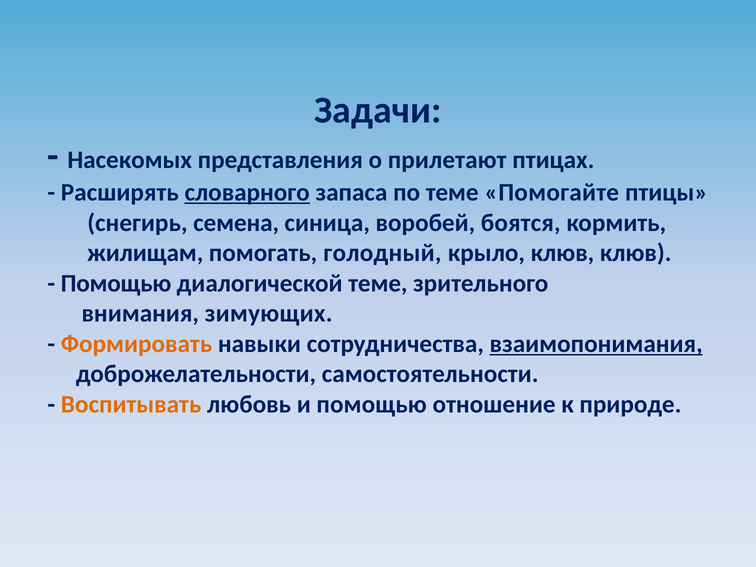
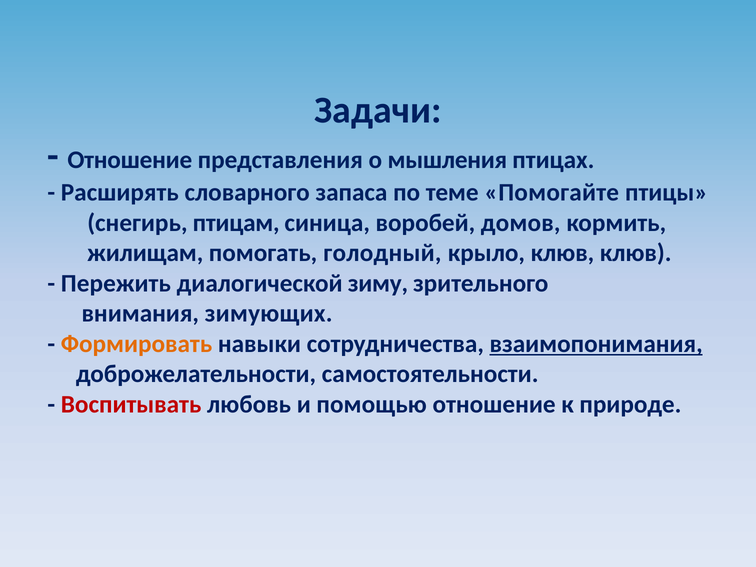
Насекомых at (130, 160): Насекомых -> Отношение
прилетают: прилетают -> мышления
словарного underline: present -> none
семена: семена -> птицам
боятся: боятся -> домов
Помощью at (116, 283): Помощью -> Пережить
диалогической теме: теме -> зиму
Воспитывать colour: orange -> red
